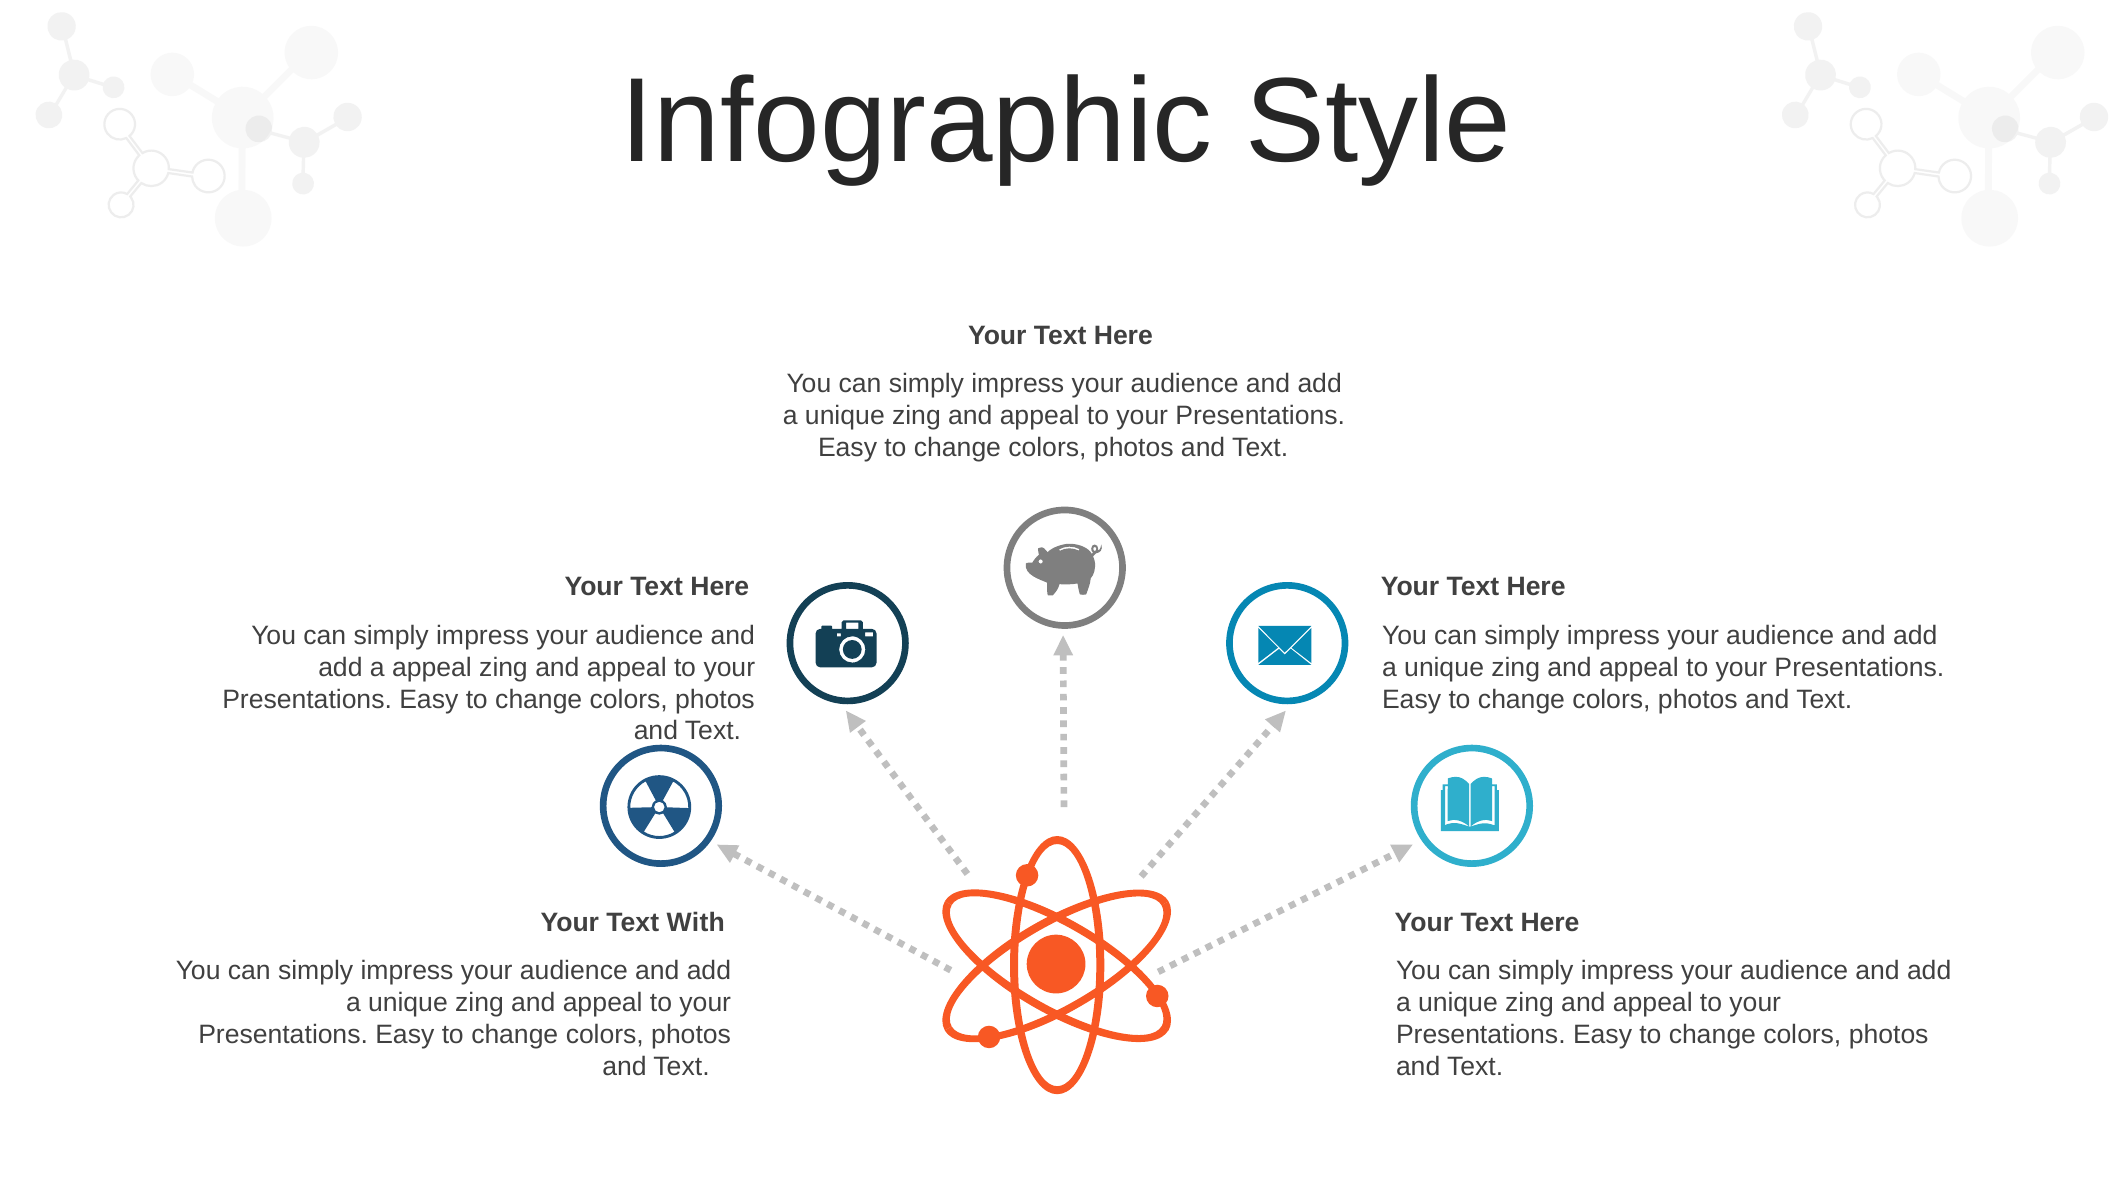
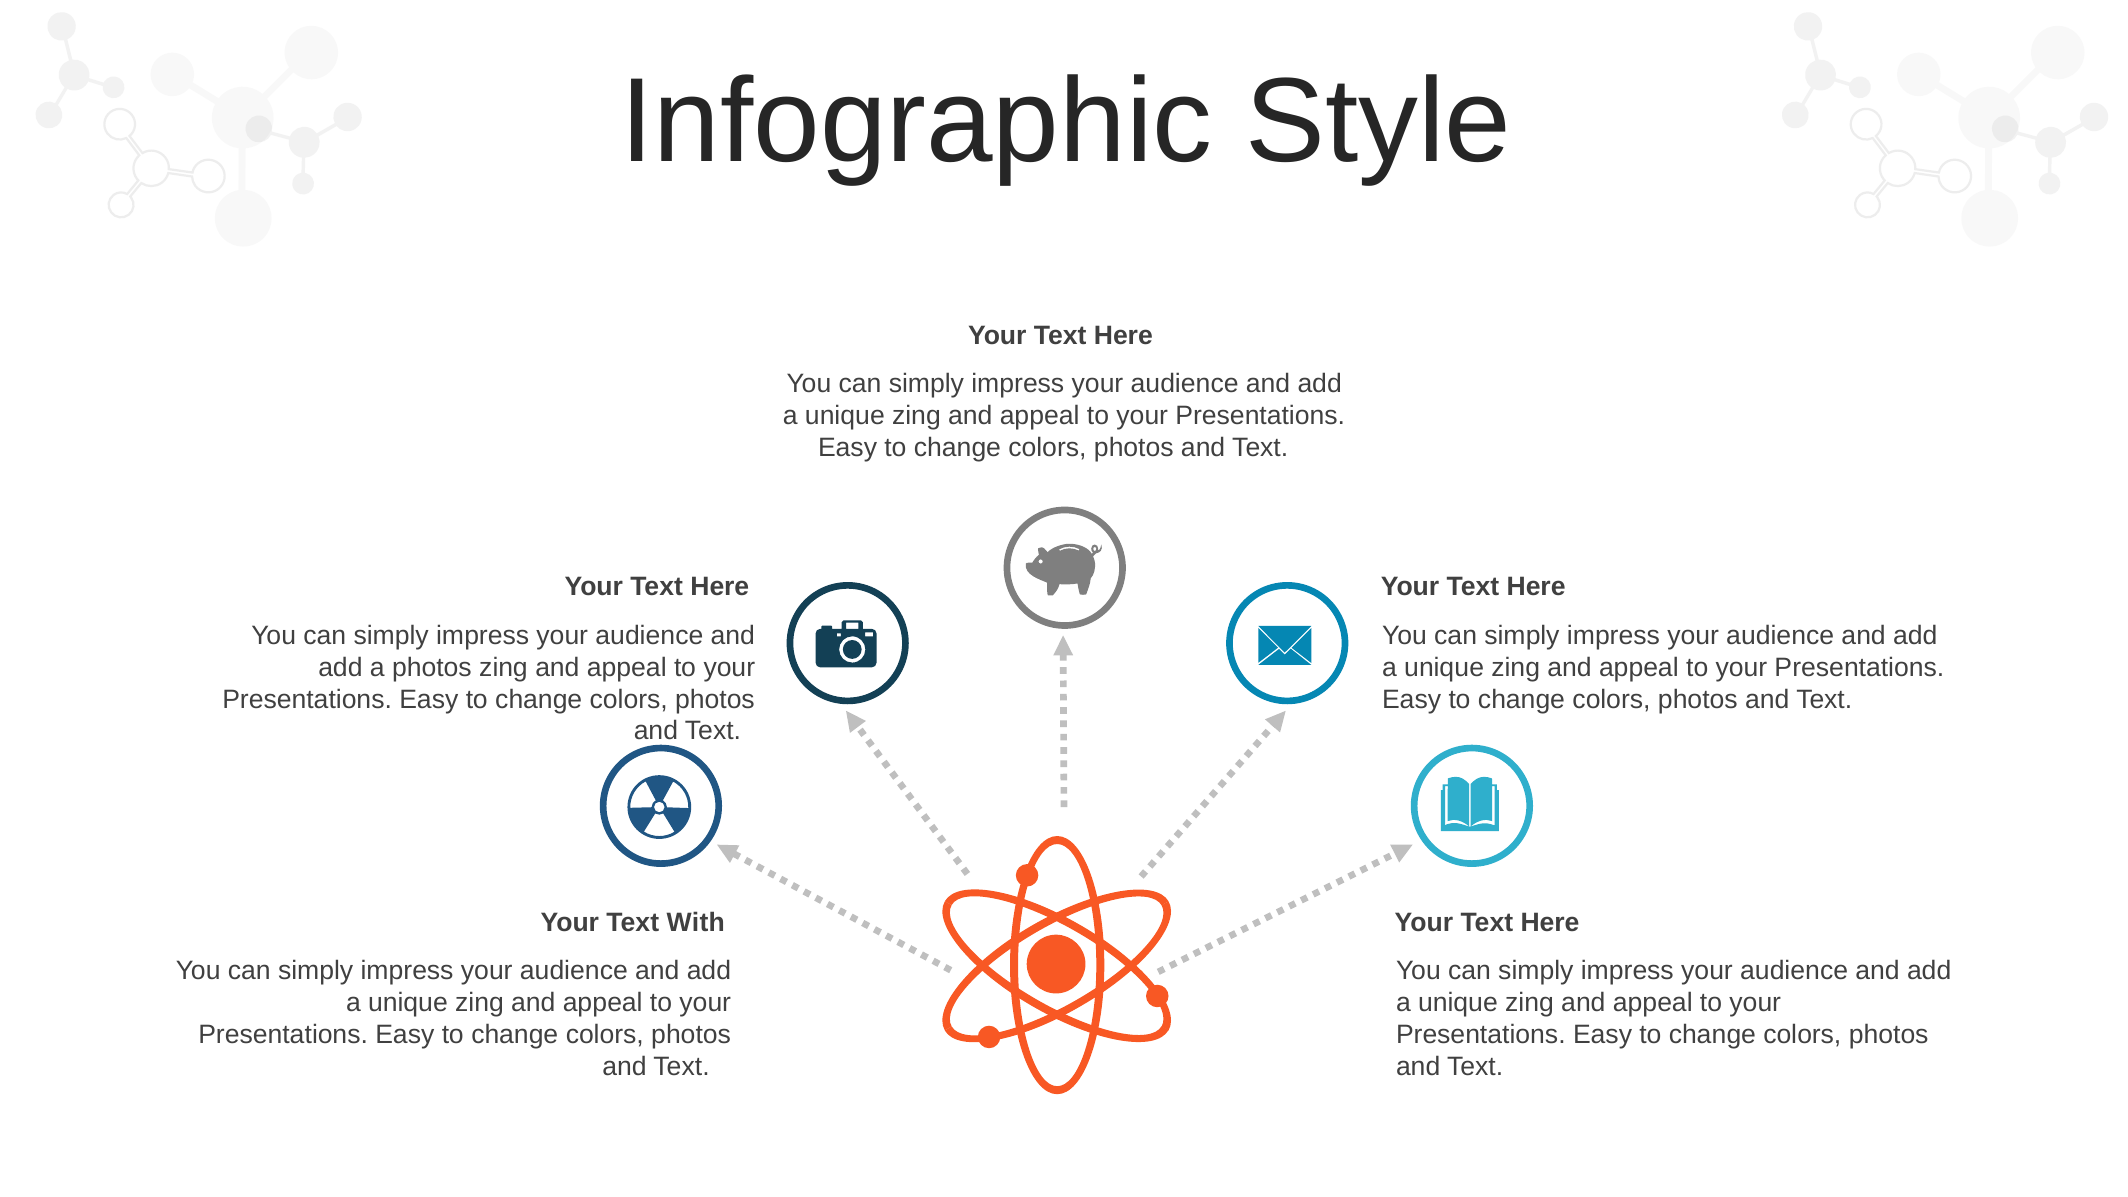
a appeal: appeal -> photos
